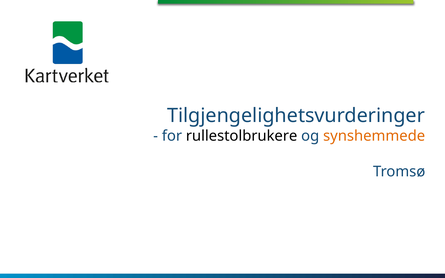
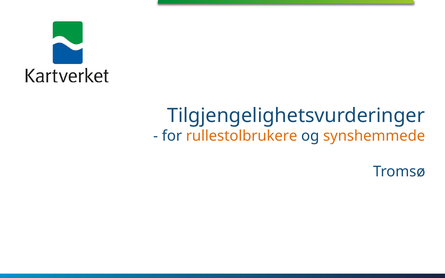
rullestolbrukere colour: black -> orange
